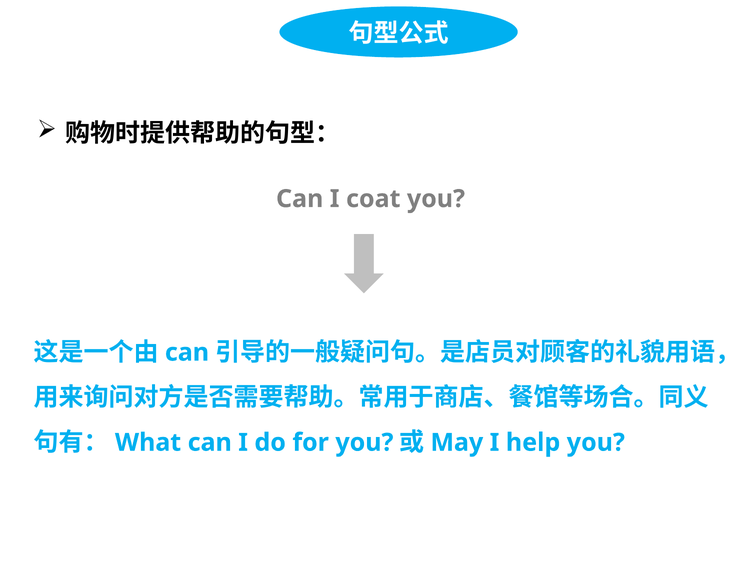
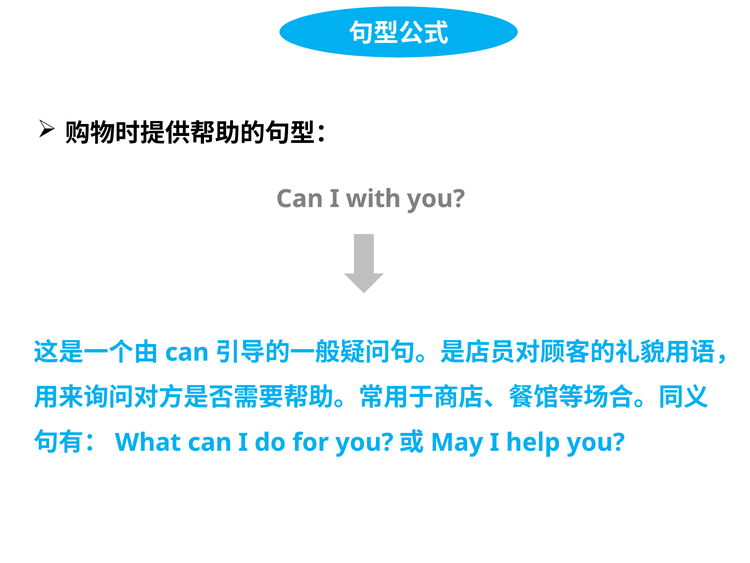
coat: coat -> with
